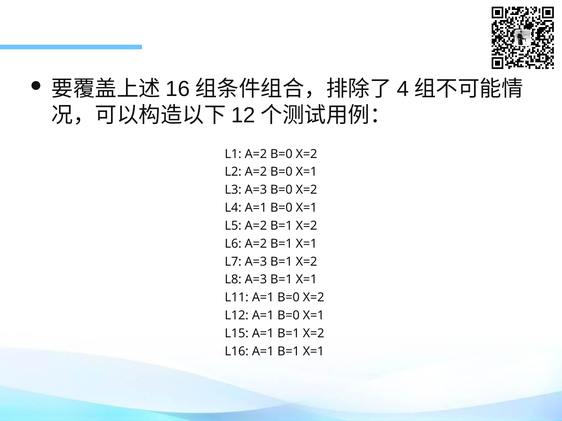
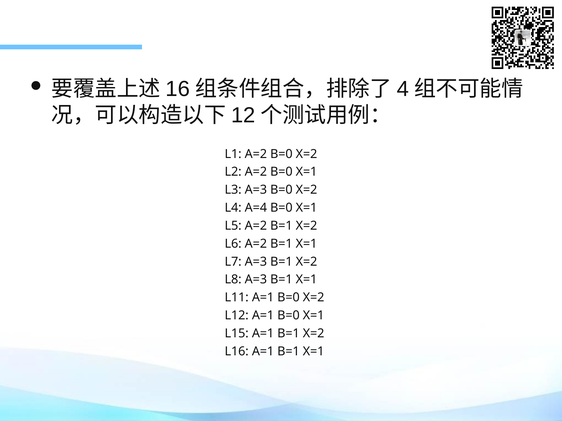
L4 A=1: A=1 -> A=4
